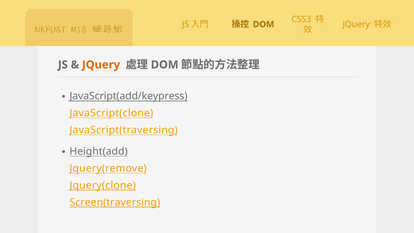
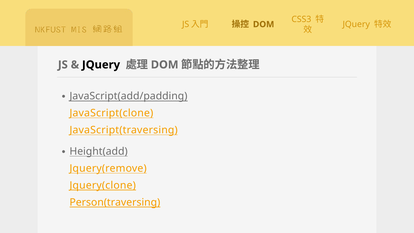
JQuery at (101, 65) colour: orange -> black
JavaScript(add/keypress: JavaScript(add/keypress -> JavaScript(add/padding
Screen(traversing: Screen(traversing -> Person(traversing
